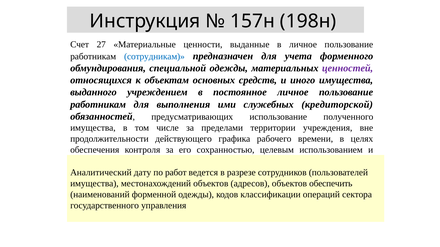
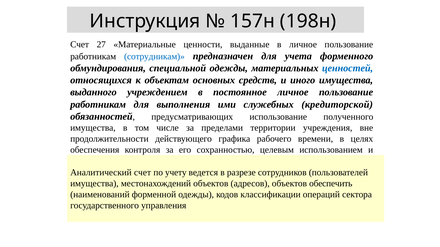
ценностей colour: purple -> blue
Аналитический дату: дату -> счет
работ: работ -> учету
